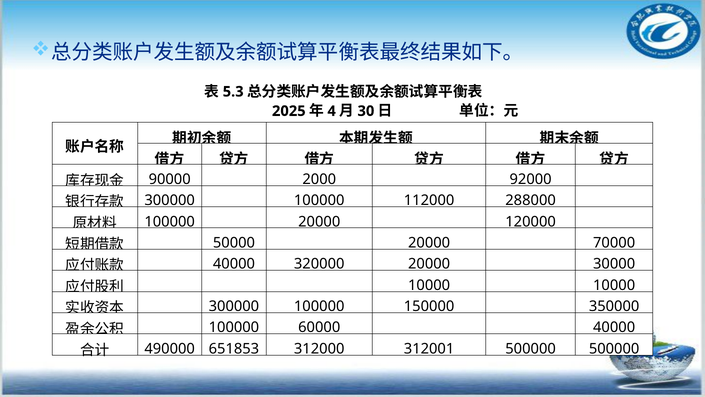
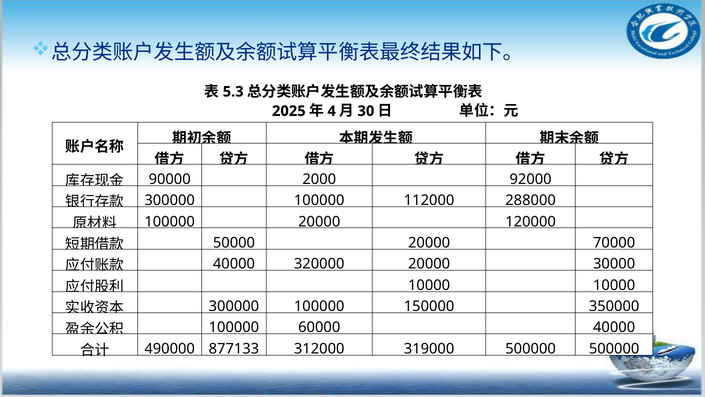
651853: 651853 -> 877133
312001: 312001 -> 319000
